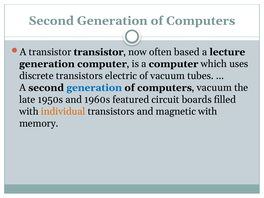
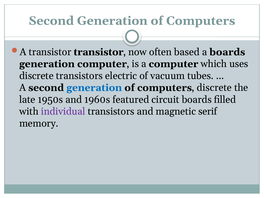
a lecture: lecture -> boards
vacuum at (214, 88): vacuum -> discrete
individual colour: orange -> purple
magnetic with: with -> serif
